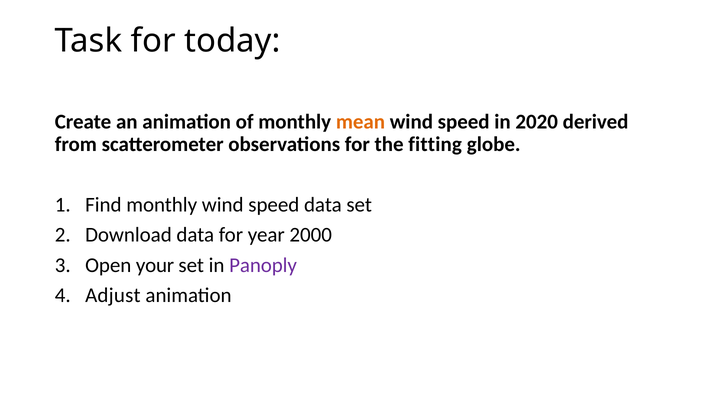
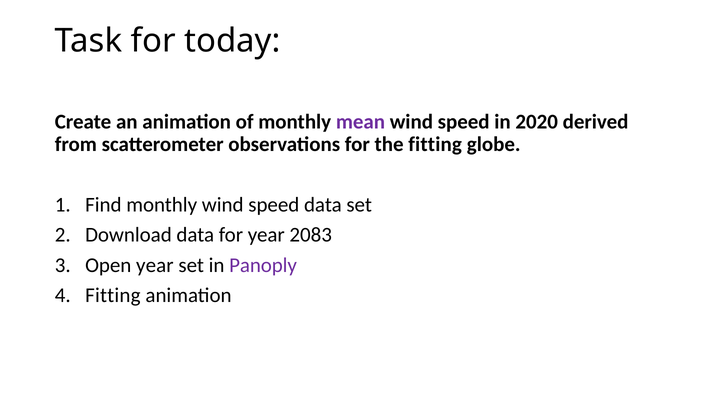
mean colour: orange -> purple
2000: 2000 -> 2083
Open your: your -> year
Adjust at (113, 295): Adjust -> Fitting
